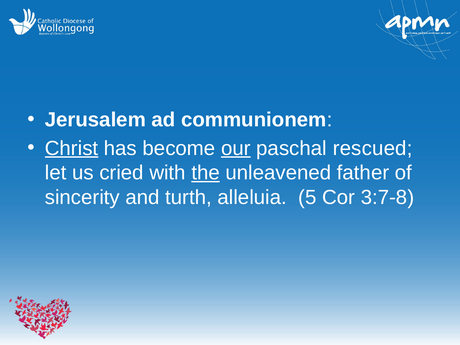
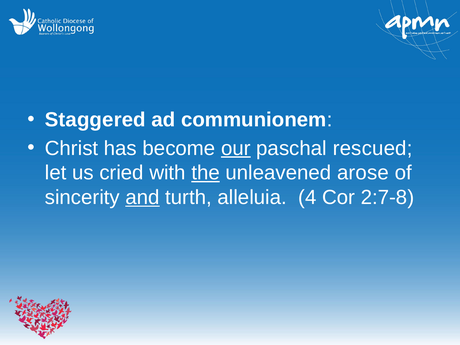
Jerusalem: Jerusalem -> Staggered
Christ underline: present -> none
father: father -> arose
and underline: none -> present
5: 5 -> 4
3:7-8: 3:7-8 -> 2:7-8
